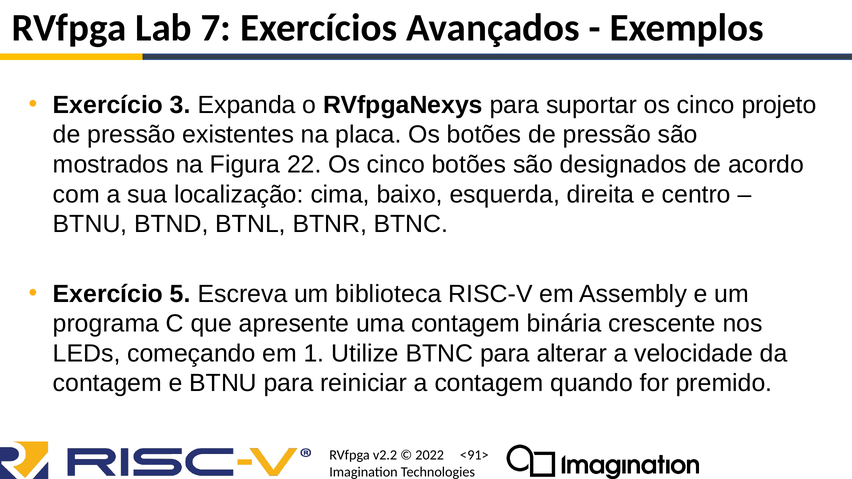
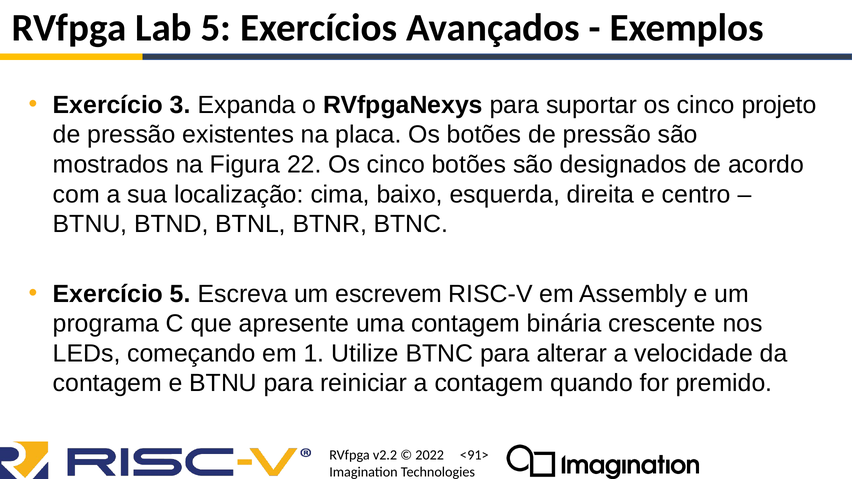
Lab 7: 7 -> 5
biblioteca: biblioteca -> escrevem
